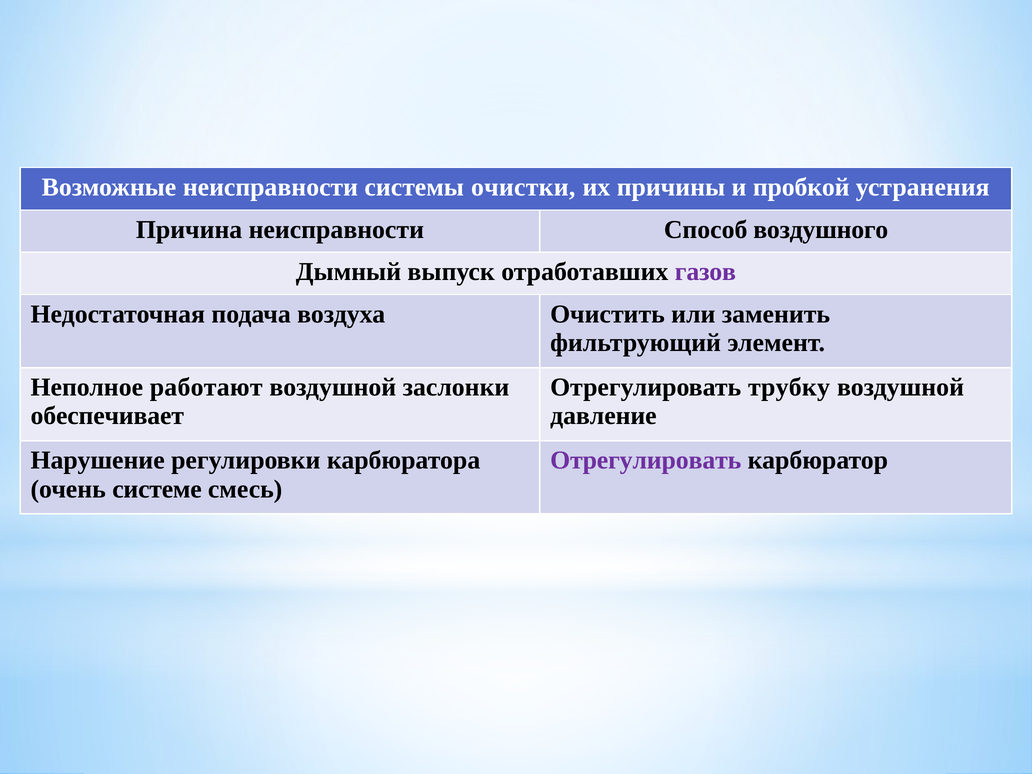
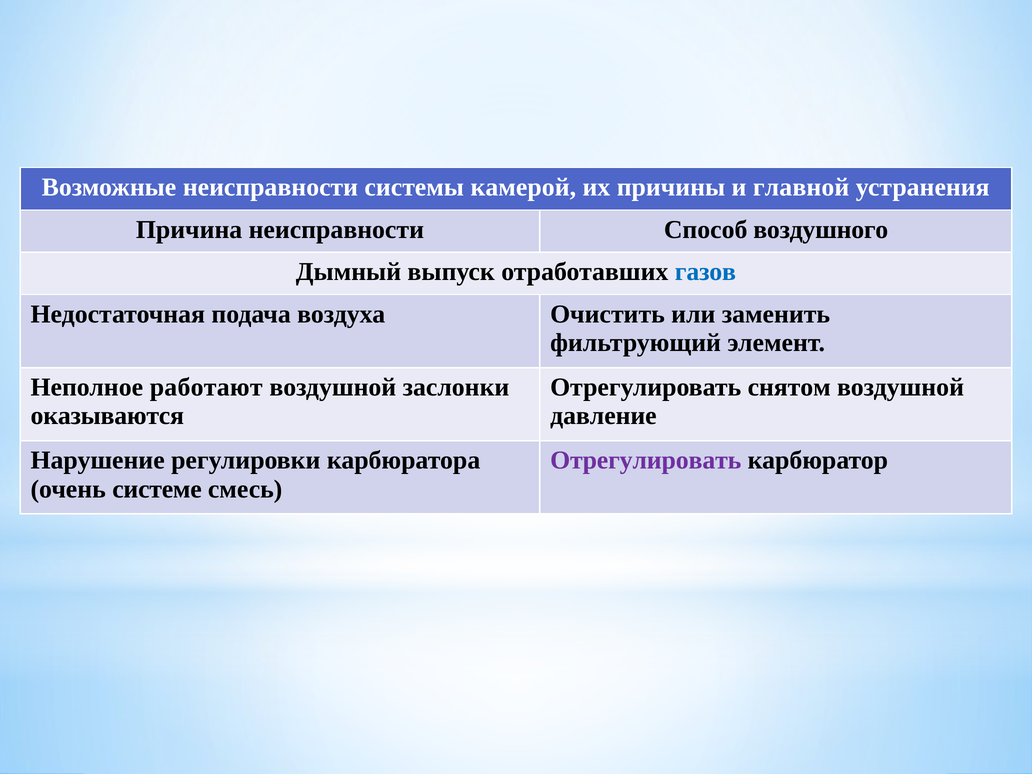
очистки: очистки -> камерой
пробкой: пробкой -> главной
газов colour: purple -> blue
трубку: трубку -> снятом
обеспечивает: обеспечивает -> оказываются
